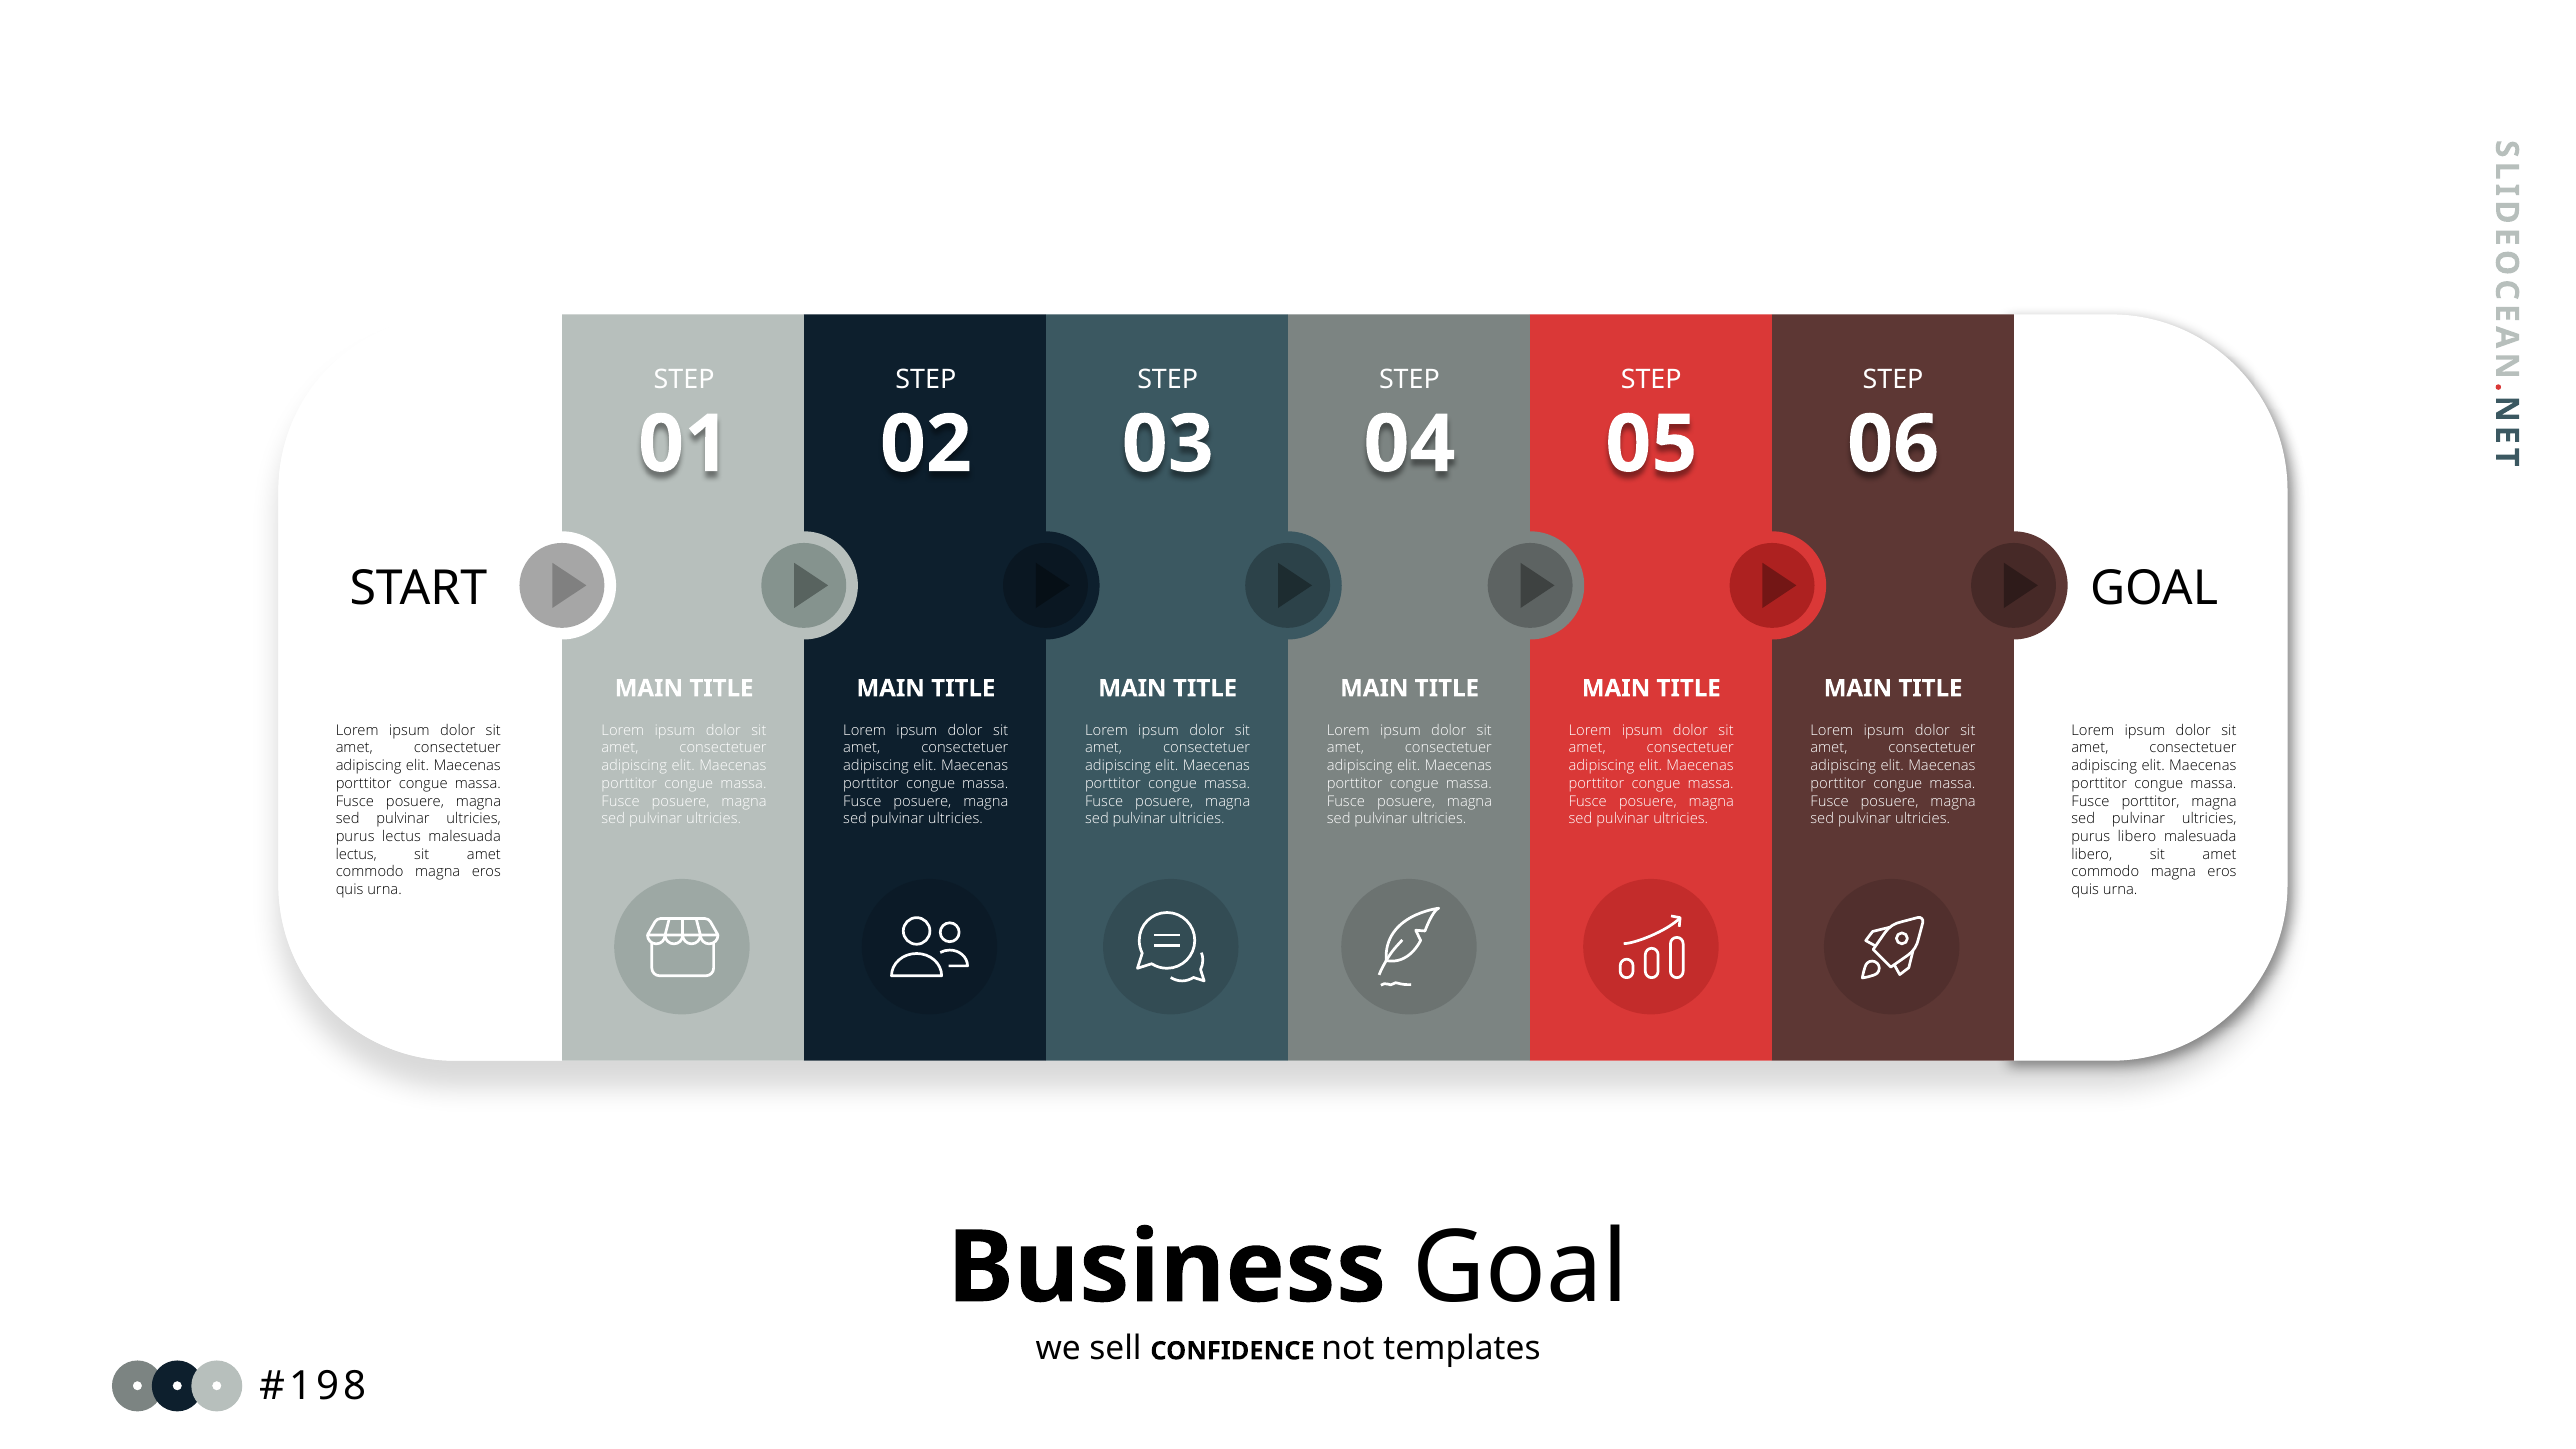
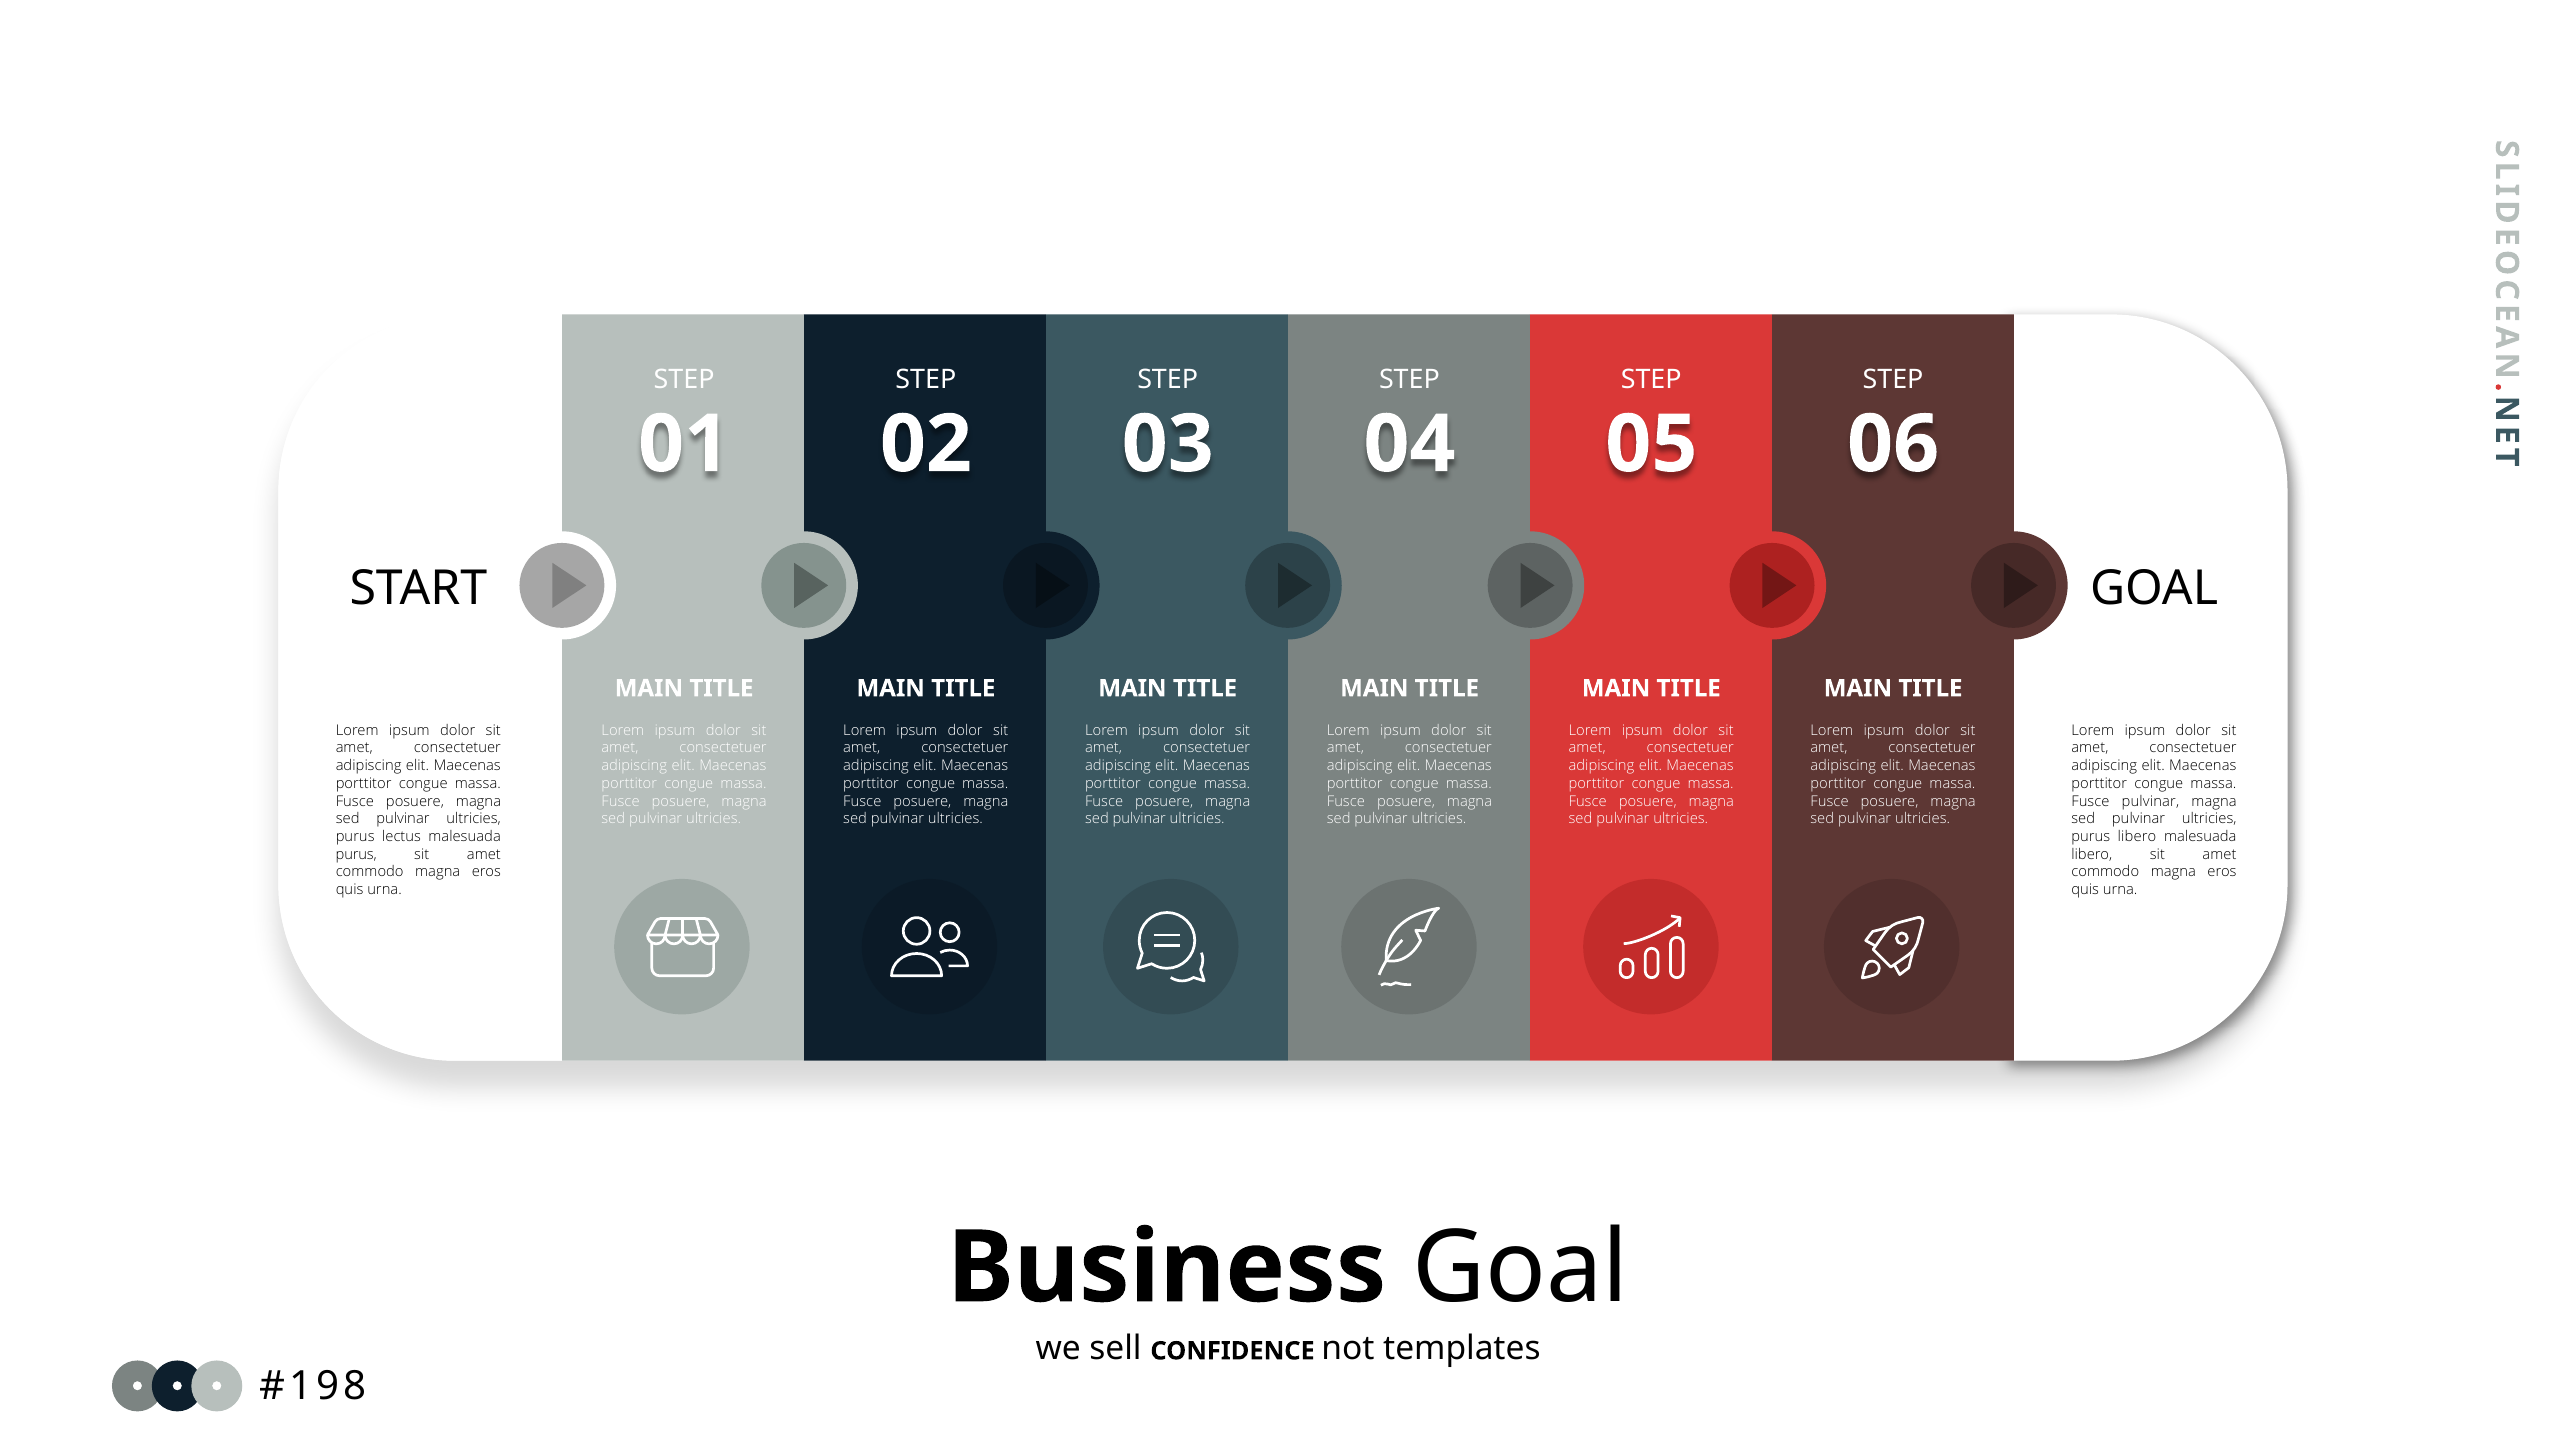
Fusce porttitor: porttitor -> pulvinar
lectus at (356, 854): lectus -> purus
